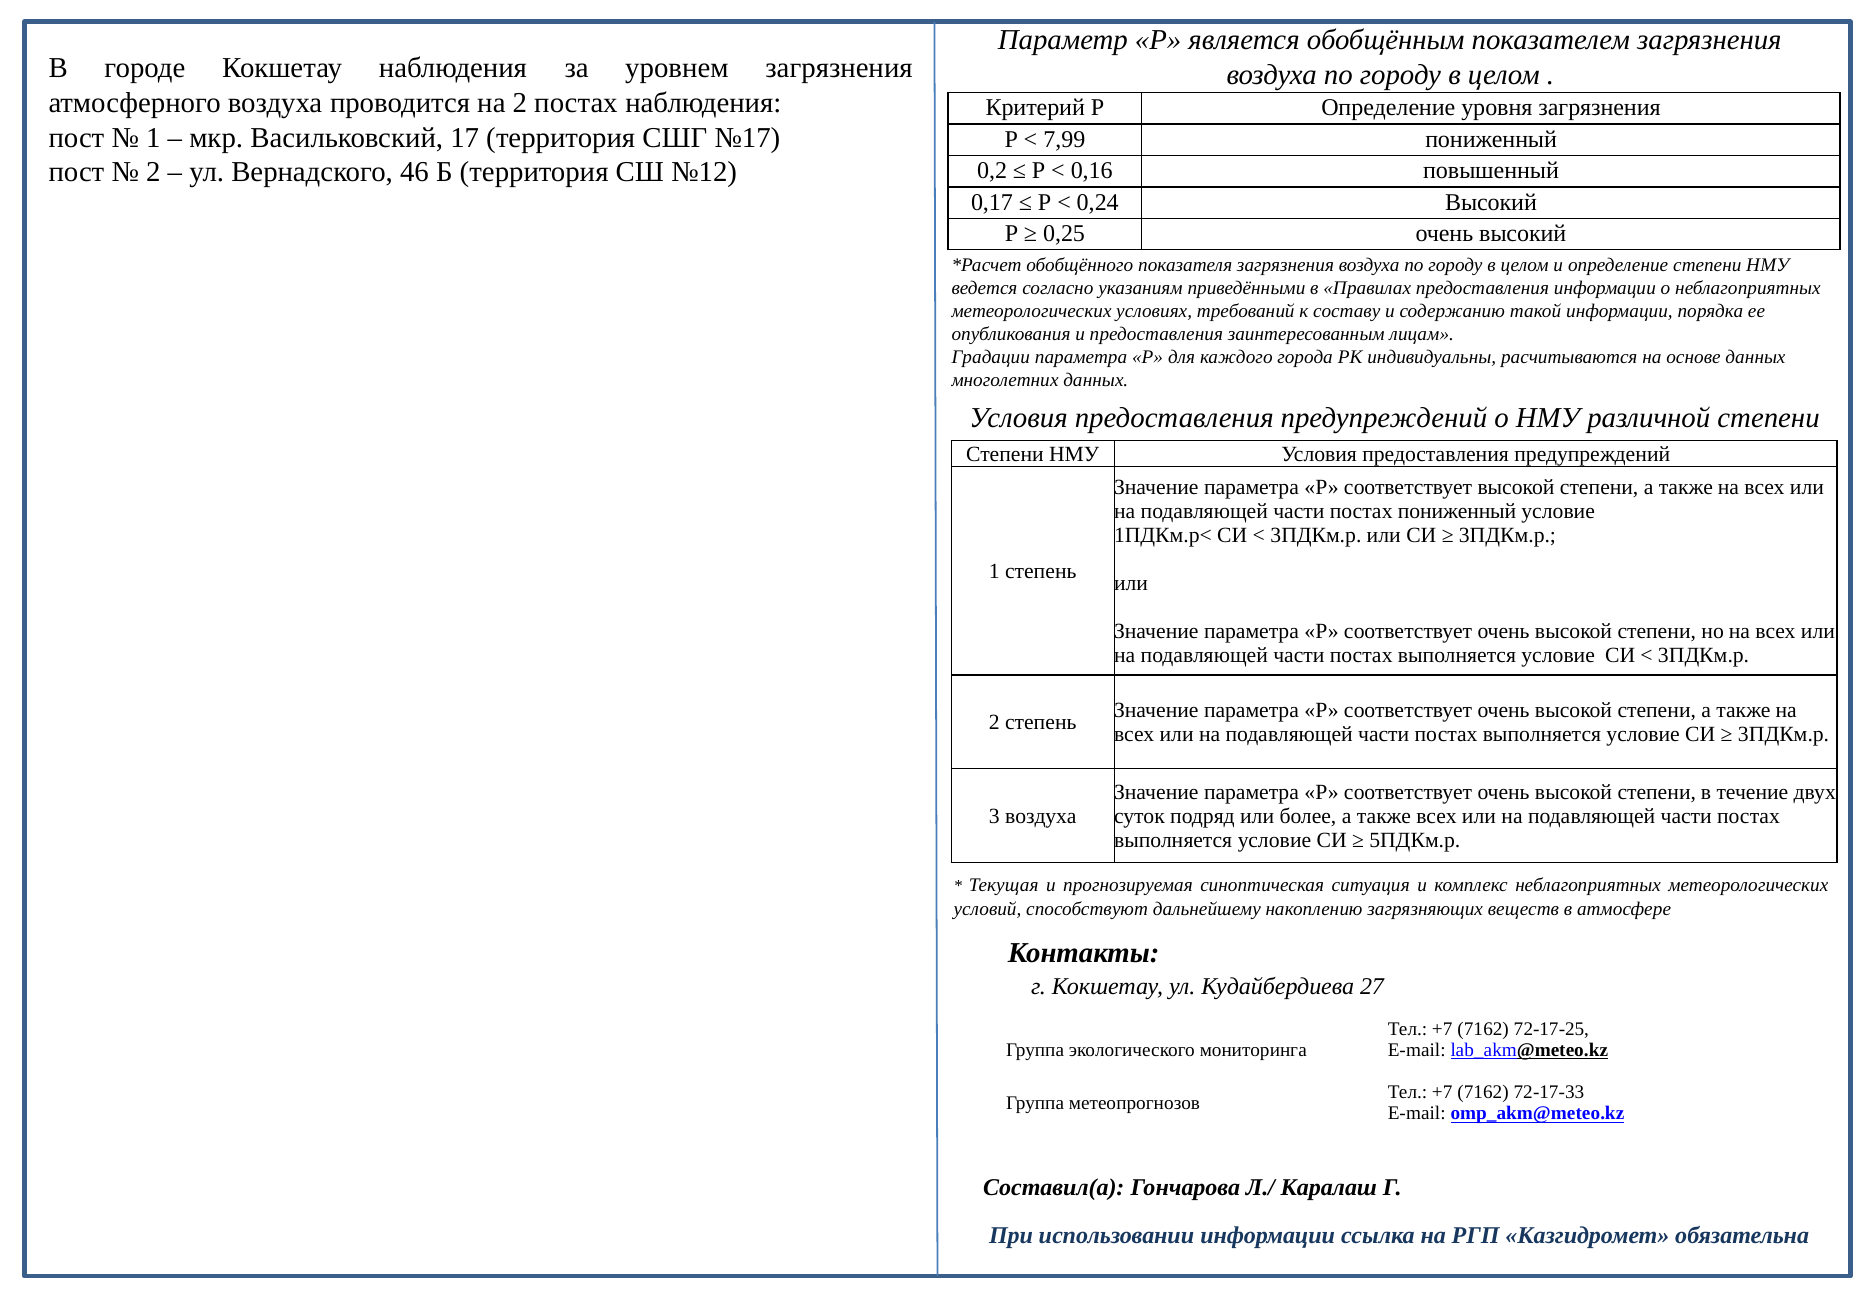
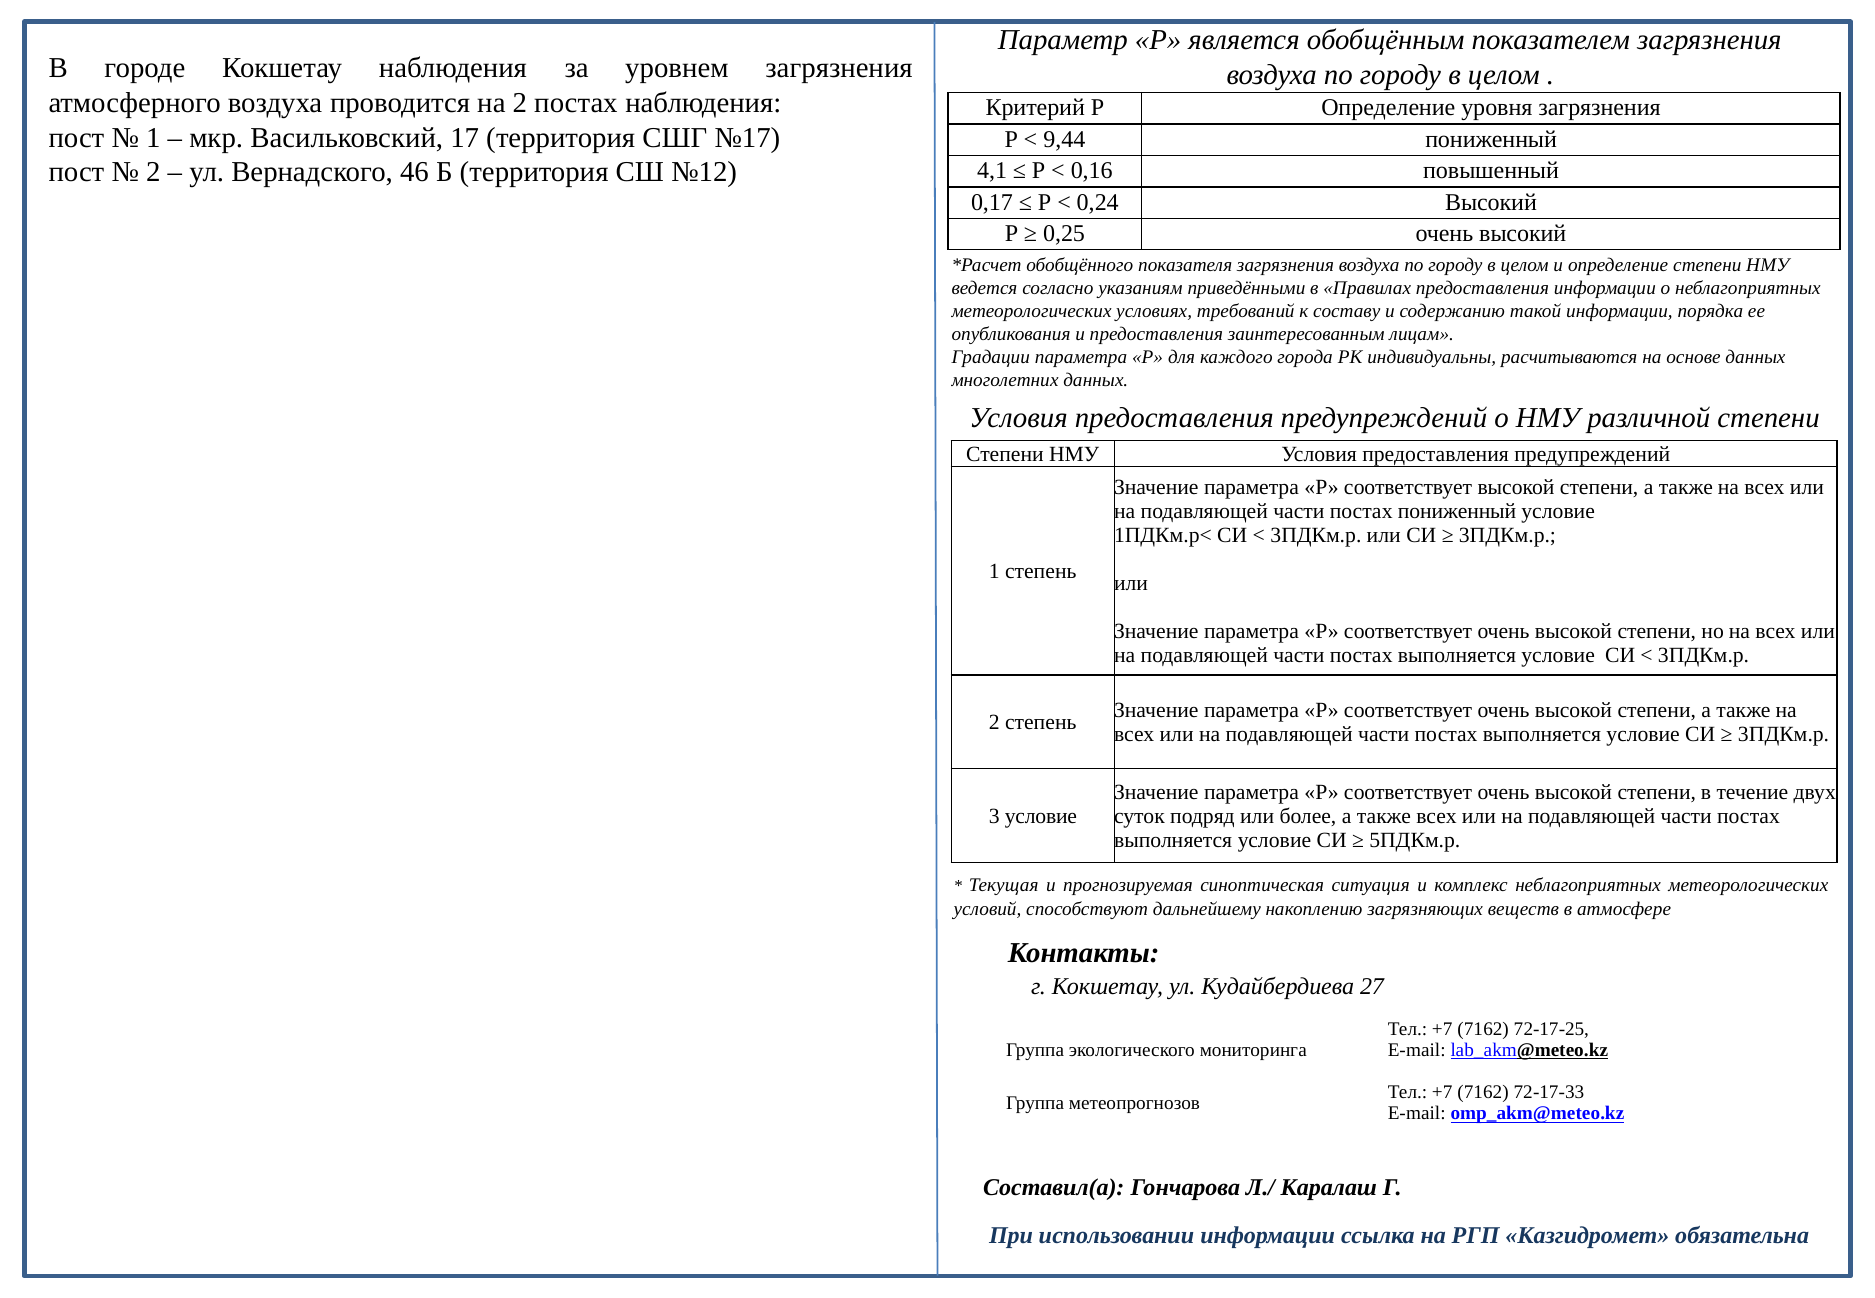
7,99: 7,99 -> 9,44
0,2: 0,2 -> 4,1
3 воздуха: воздуха -> условие
